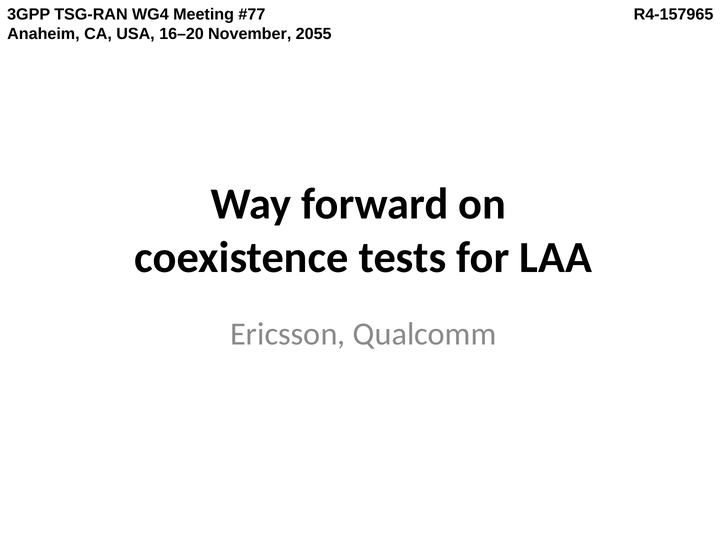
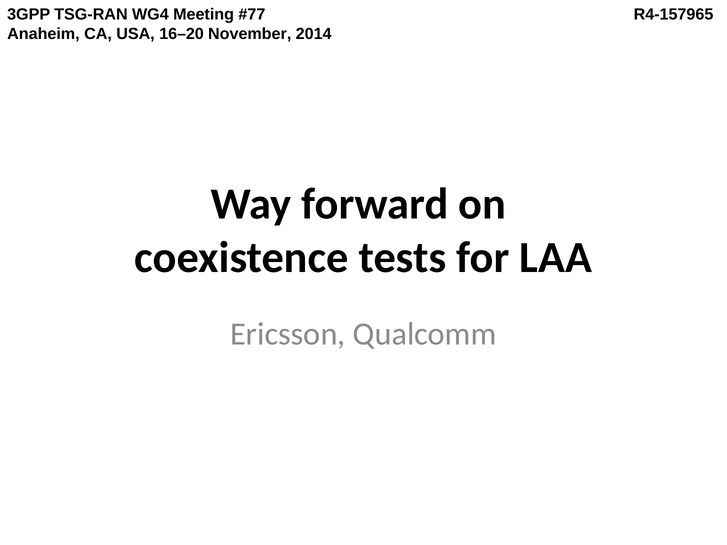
2055: 2055 -> 2014
